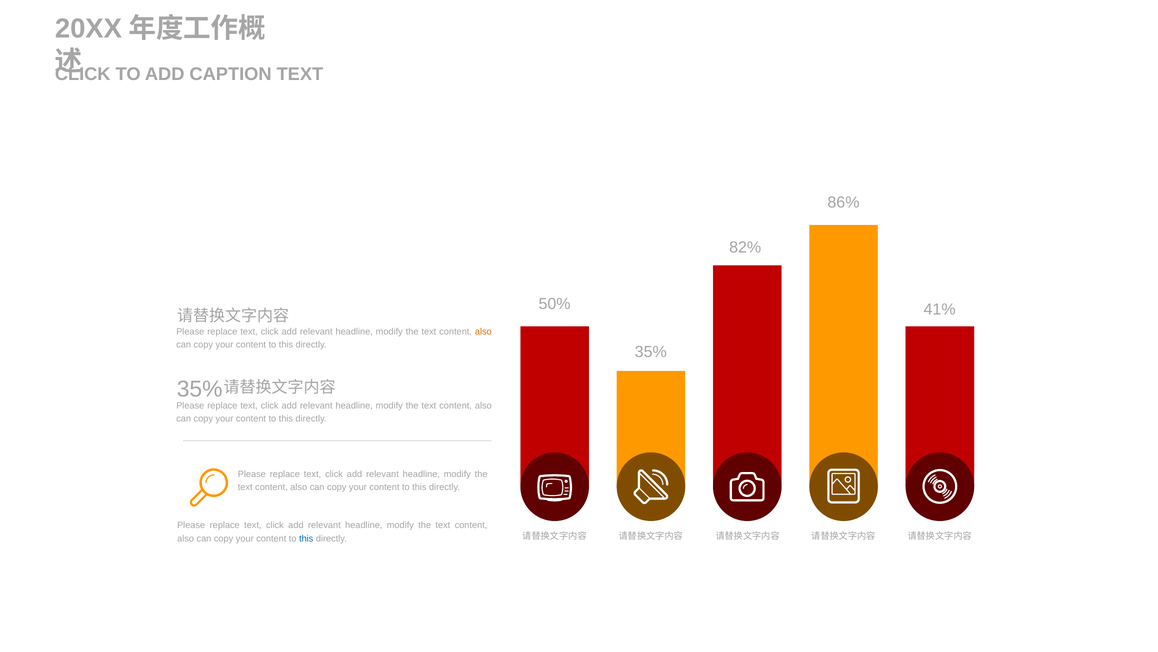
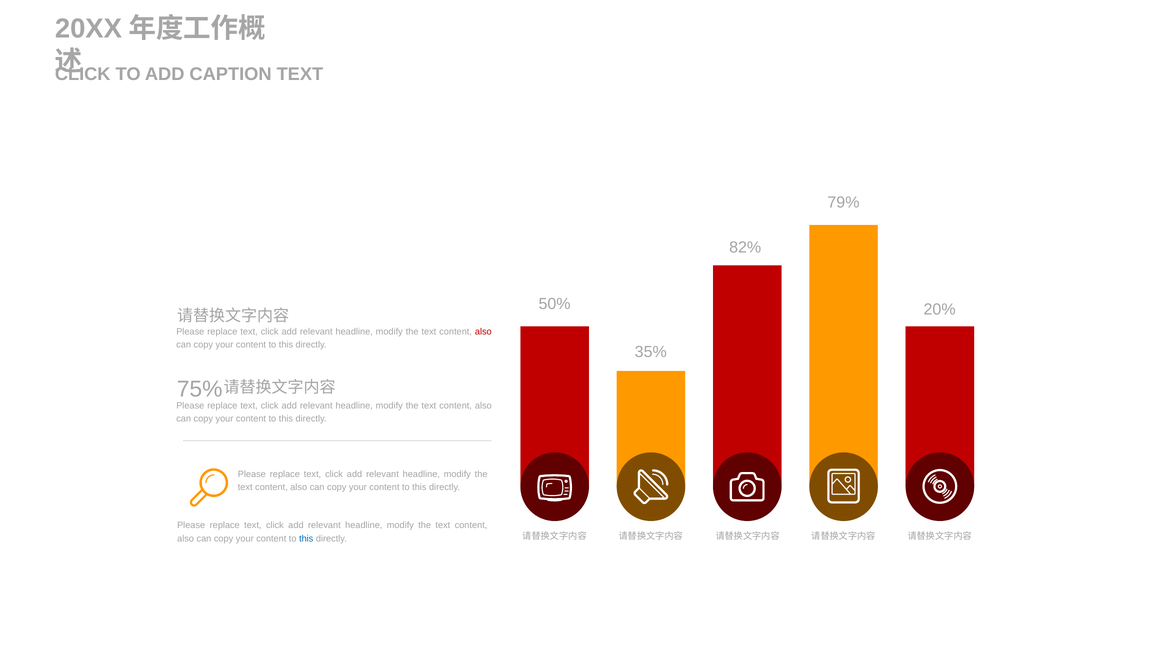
86%: 86% -> 79%
41%: 41% -> 20%
also at (483, 331) colour: orange -> red
35% at (200, 389): 35% -> 75%
